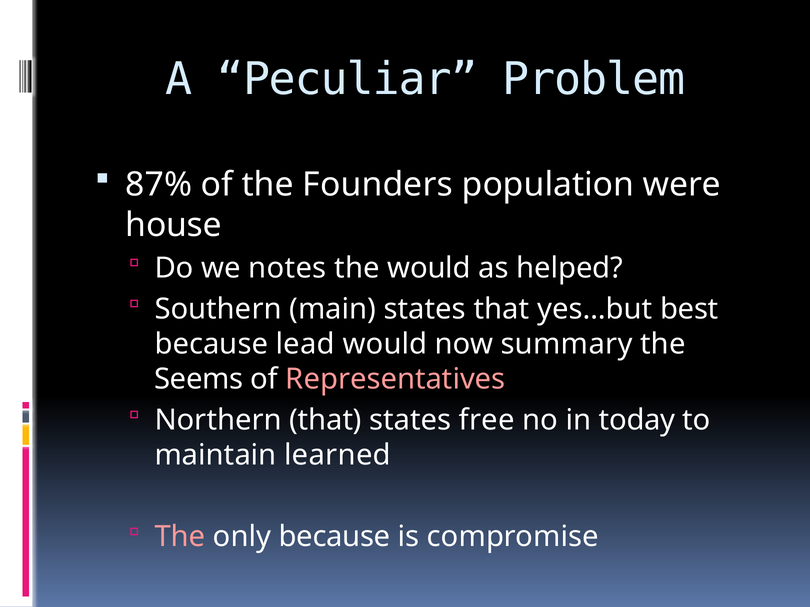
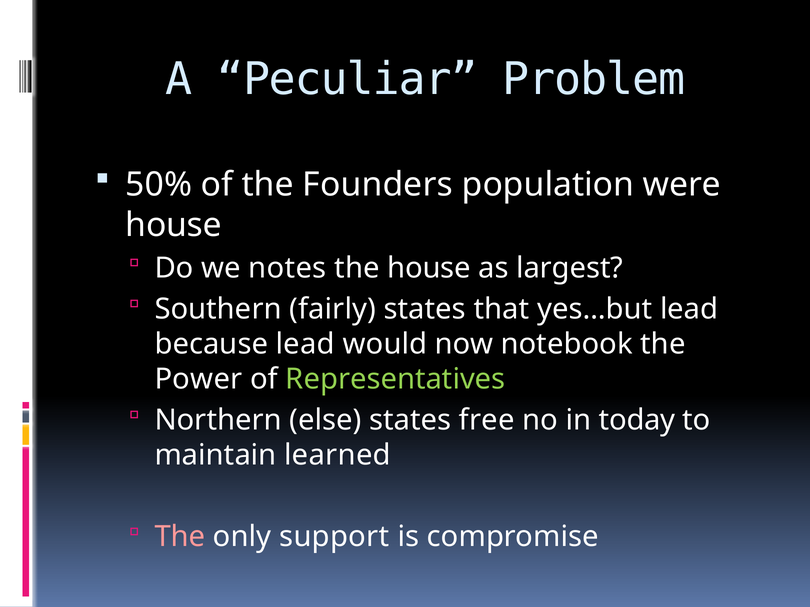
87%: 87% -> 50%
the would: would -> house
helped: helped -> largest
main: main -> fairly
yes…but best: best -> lead
summary: summary -> notebook
Seems: Seems -> Power
Representatives colour: pink -> light green
Northern that: that -> else
only because: because -> support
